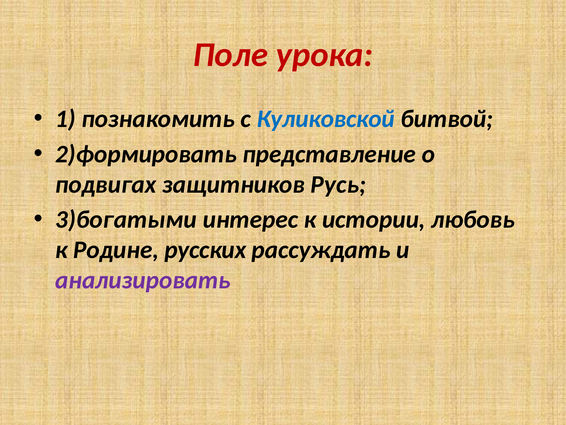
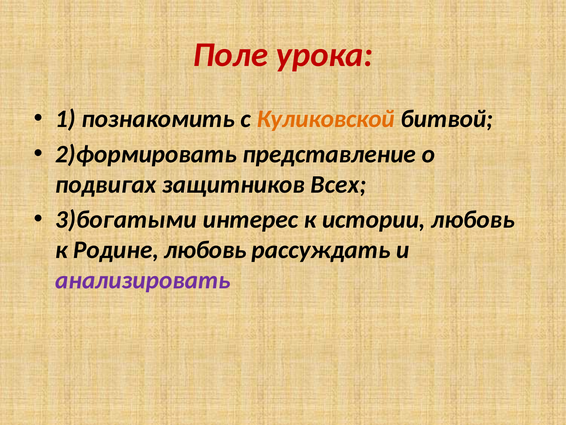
Куликовской colour: blue -> orange
Русь: Русь -> Всех
Родине русских: русских -> любовь
